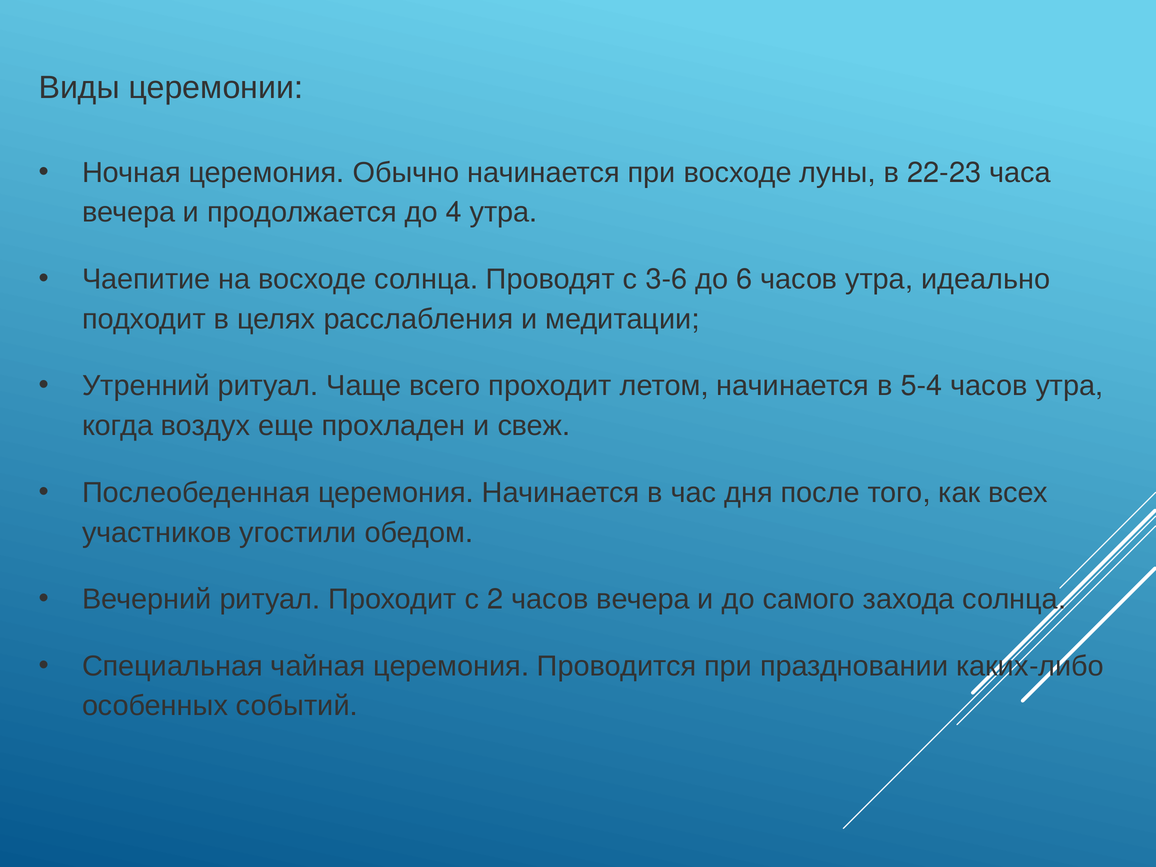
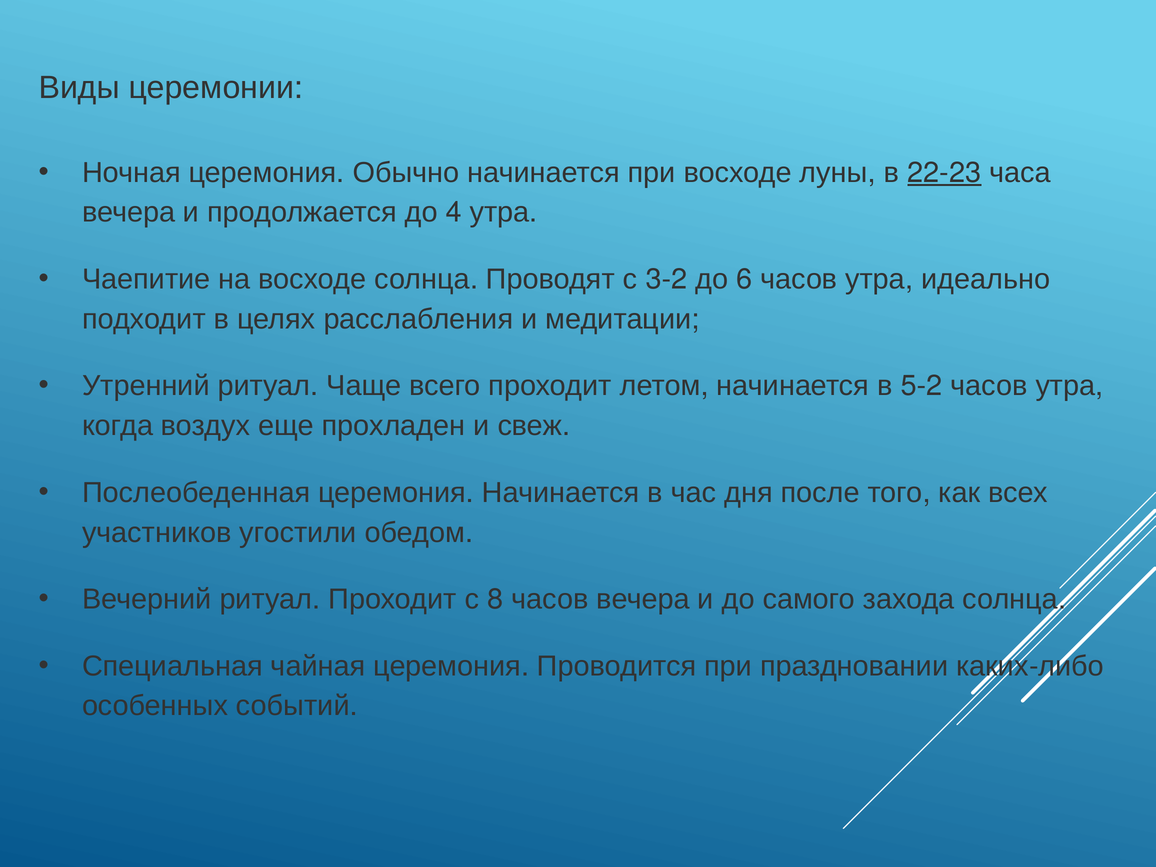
22-23 underline: none -> present
3-6: 3-6 -> 3-2
5-4: 5-4 -> 5-2
2: 2 -> 8
